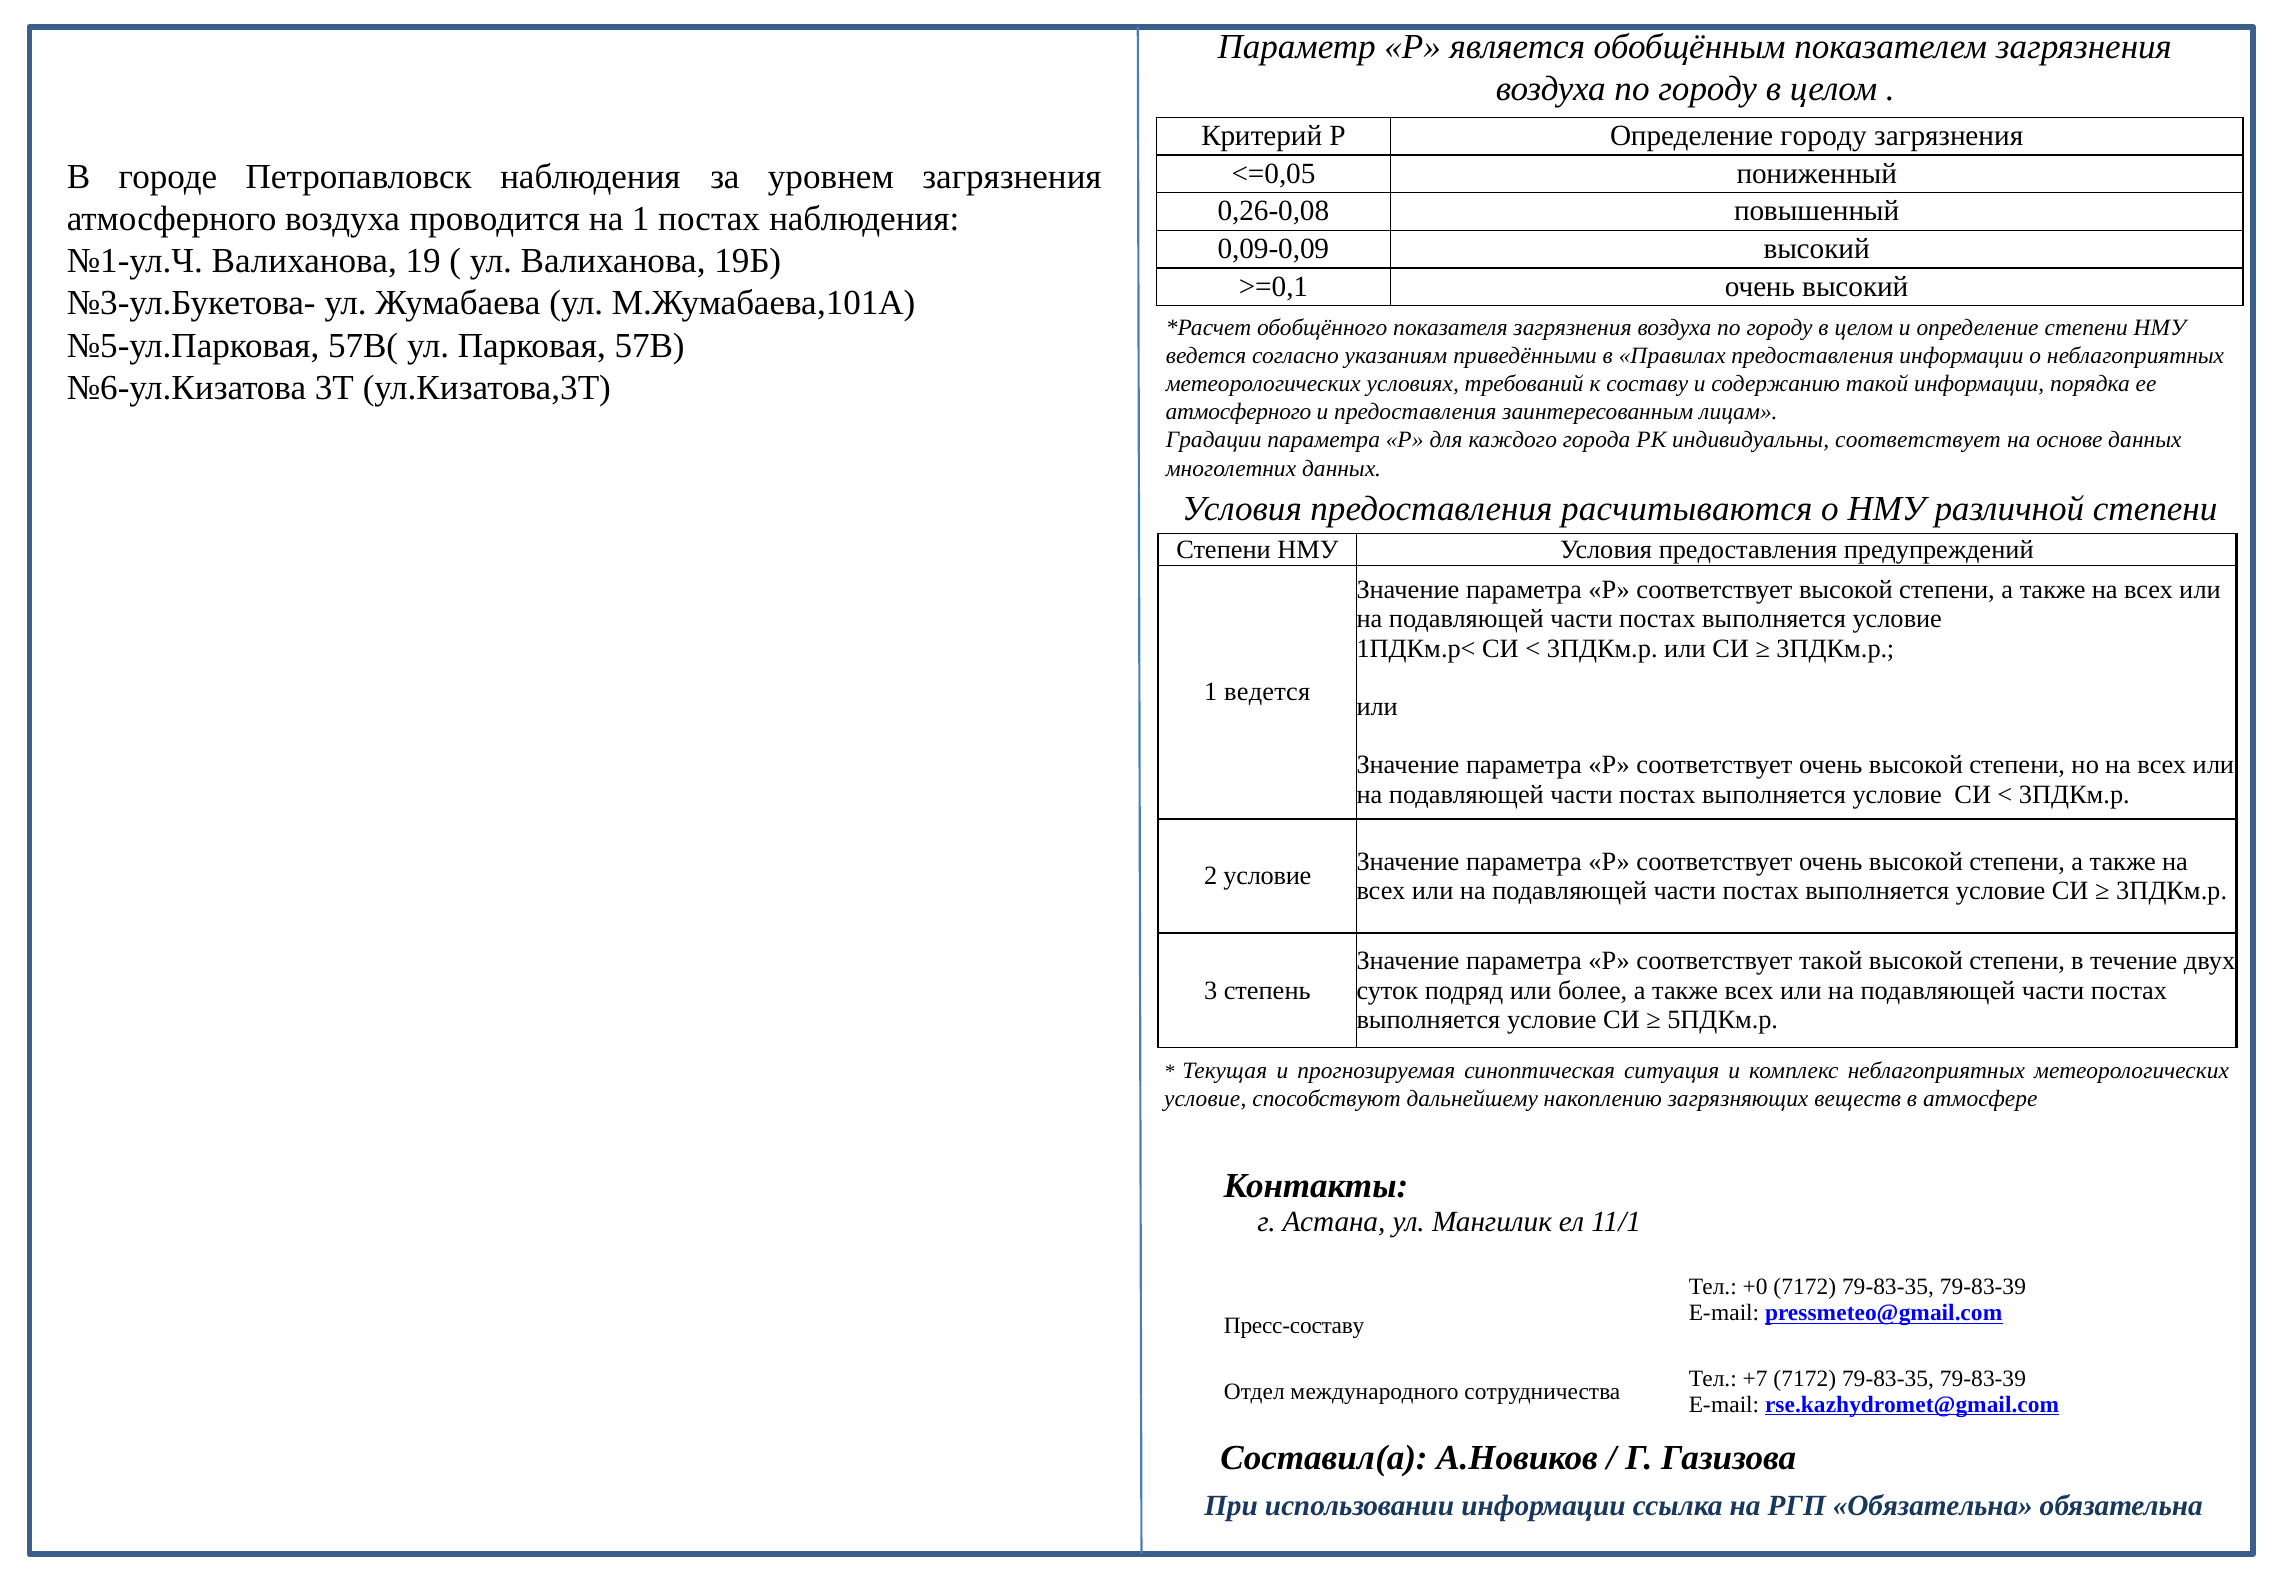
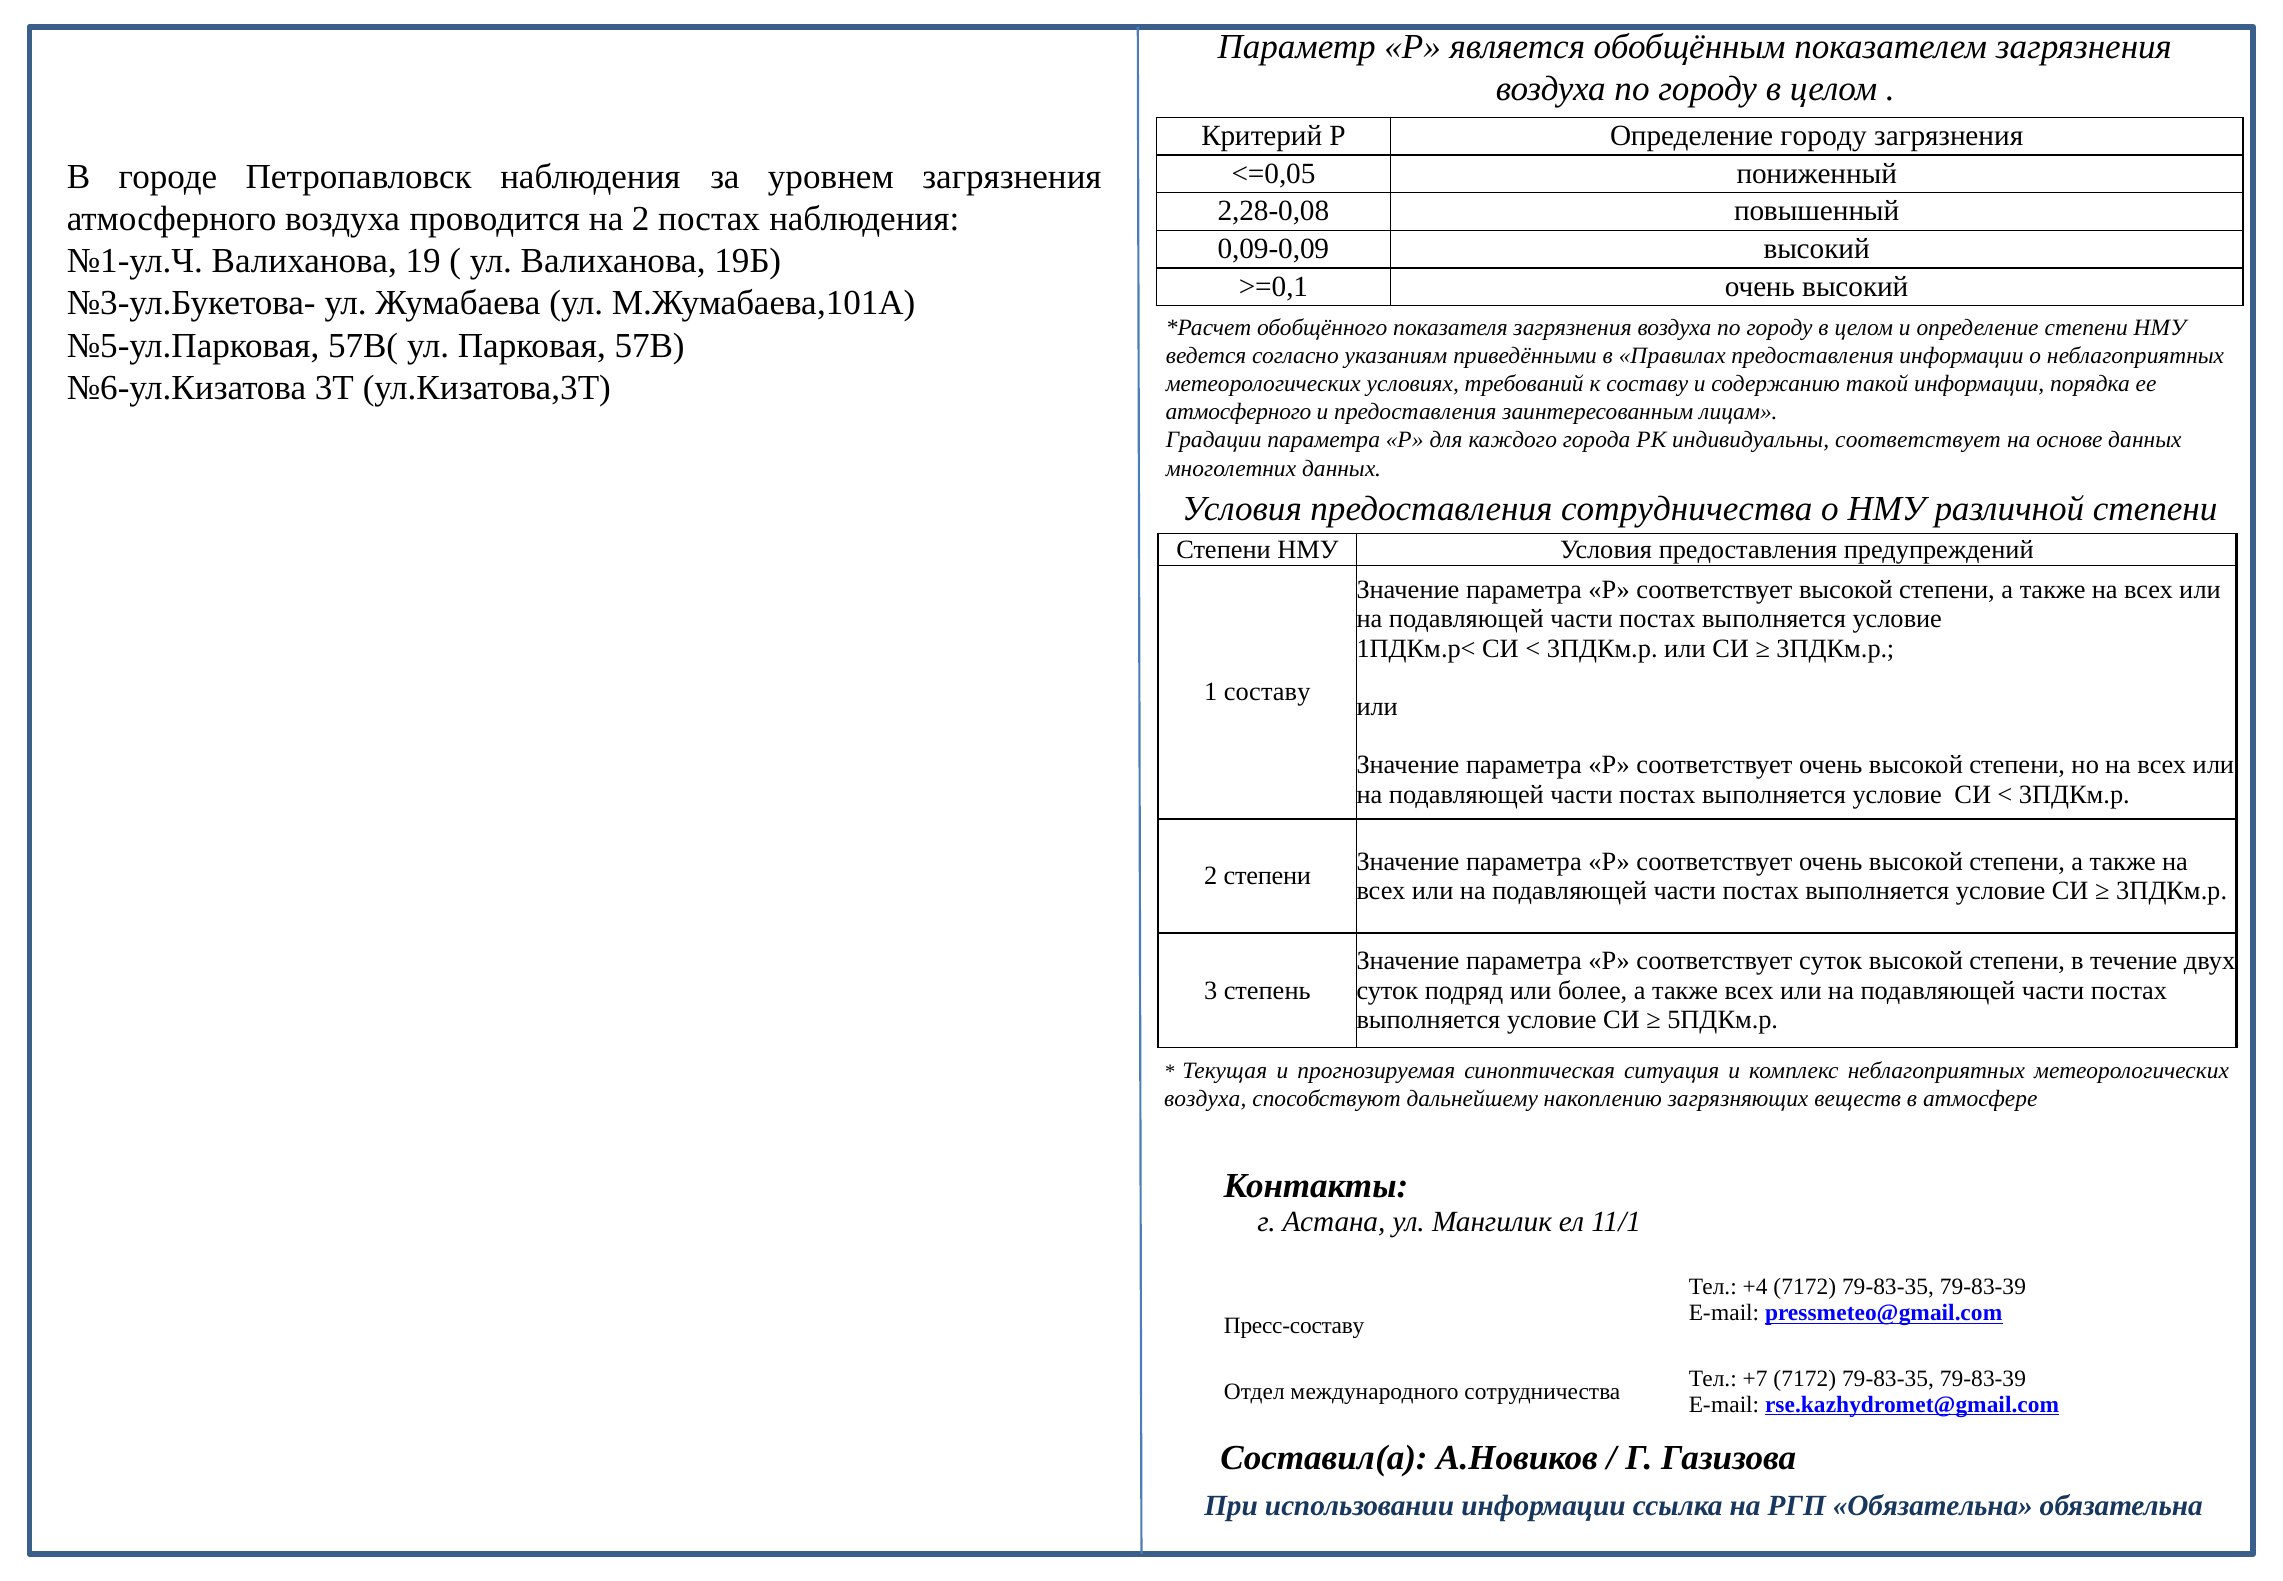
0,26-0,08: 0,26-0,08 -> 2,28-0,08
на 1: 1 -> 2
предоставления расчитываются: расчитываются -> сотрудничества
1 ведется: ведется -> составу
2 условие: условие -> степени
соответствует такой: такой -> суток
условие at (1205, 1098): условие -> воздуха
+0: +0 -> +4
